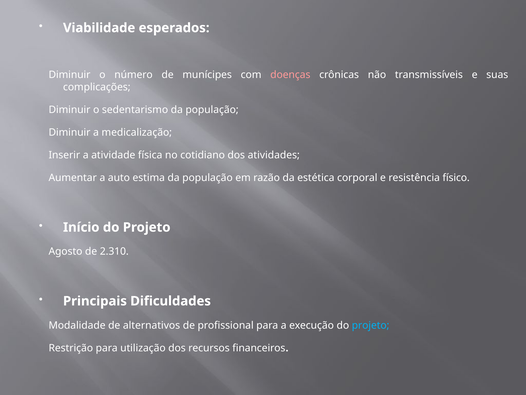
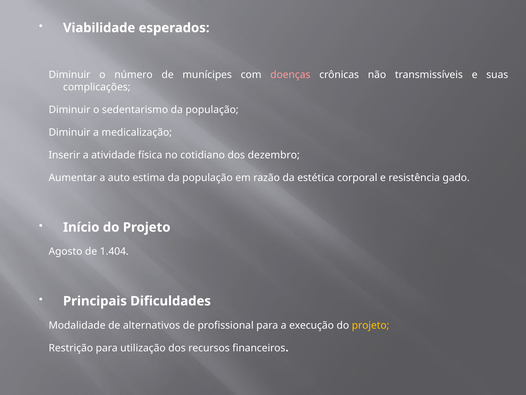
atividades: atividades -> dezembro
físico: físico -> gado
2.310: 2.310 -> 1.404
projeto at (371, 325) colour: light blue -> yellow
